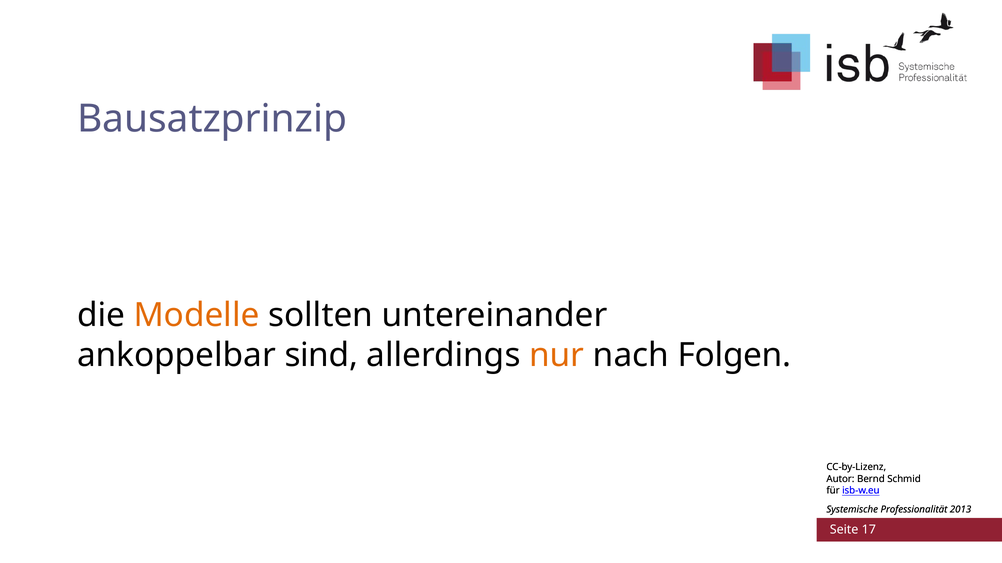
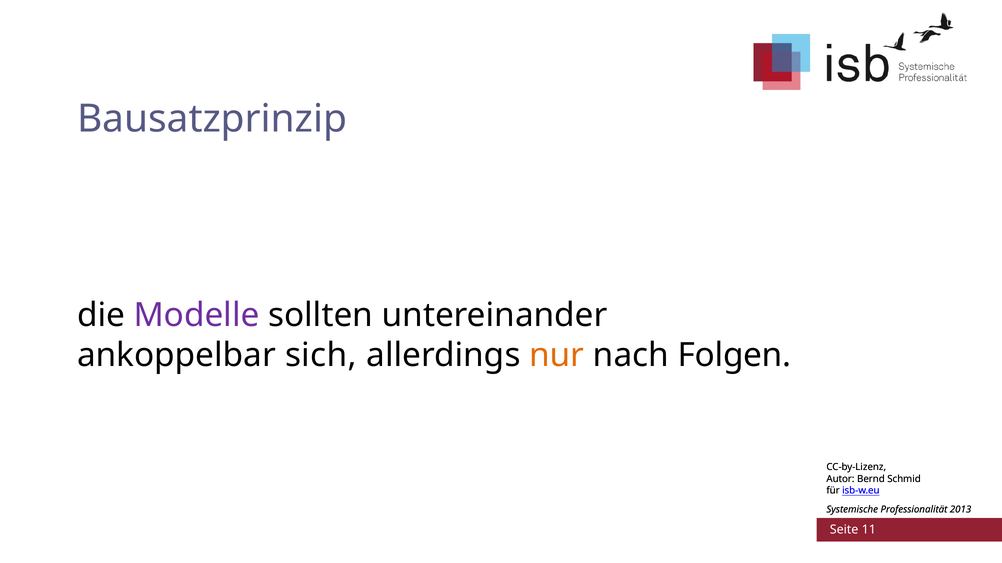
Modelle colour: orange -> purple
sind: sind -> sich
17: 17 -> 11
